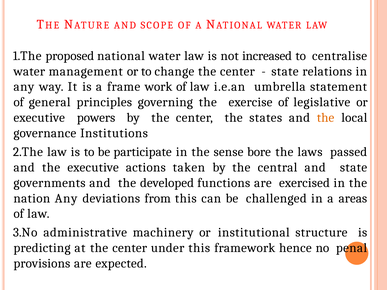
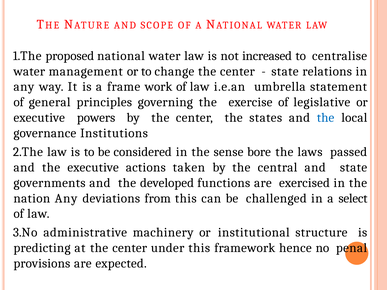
the at (326, 118) colour: orange -> blue
participate: participate -> considered
areas: areas -> select
